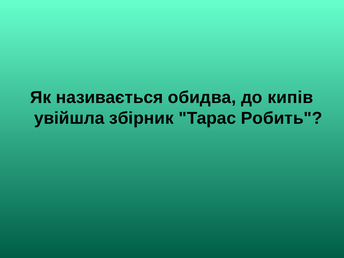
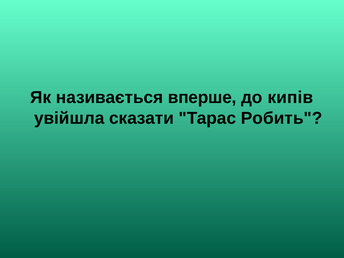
обидва: обидва -> вперше
збірник: збірник -> сказати
